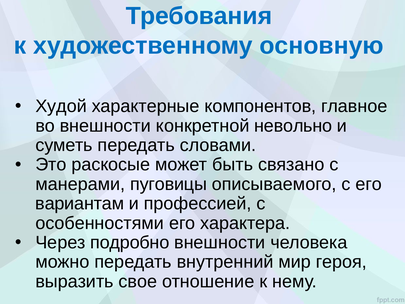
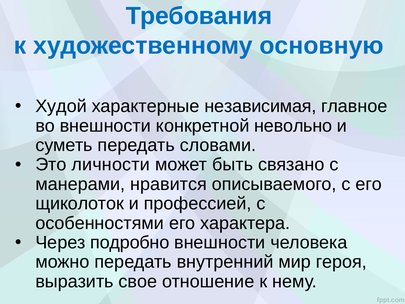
компонентов: компонентов -> независимая
раскосые: раскосые -> личности
пуговицы: пуговицы -> нравится
вариантам: вариантам -> щиколоток
